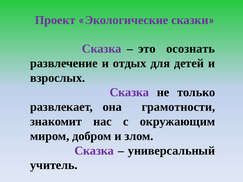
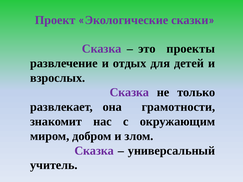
осознать: осознать -> проекты
